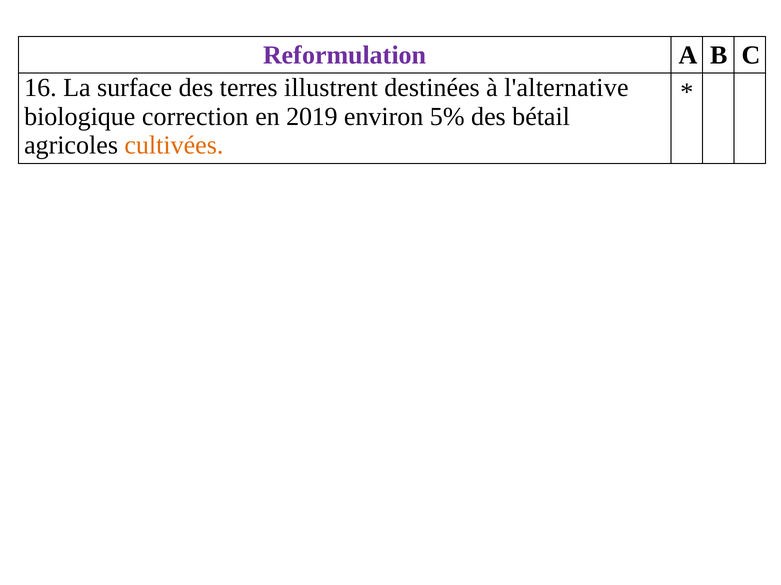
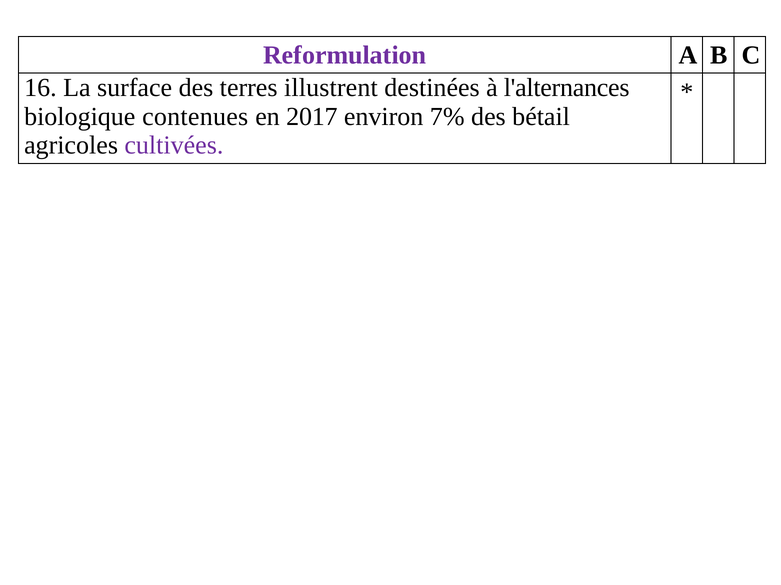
l'alternative: l'alternative -> l'alternances
correction: correction -> contenues
2019: 2019 -> 2017
5%: 5% -> 7%
cultivées colour: orange -> purple
